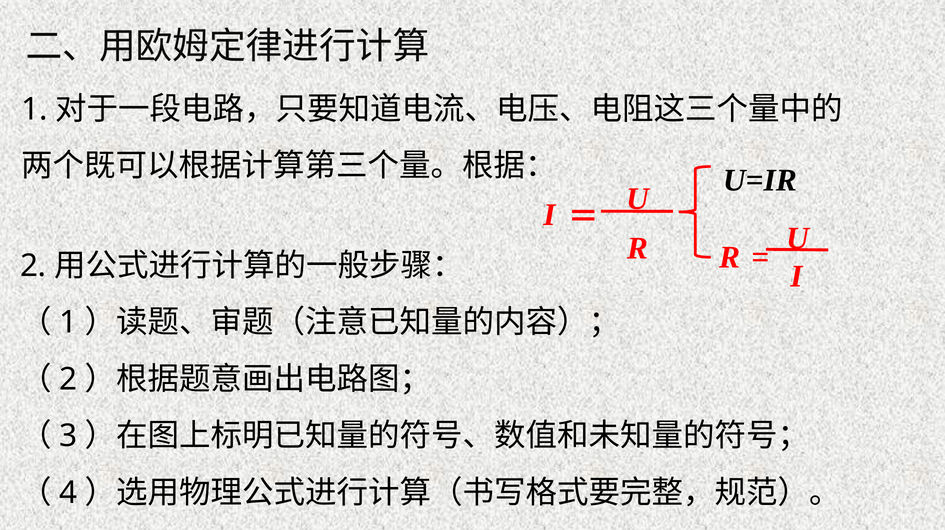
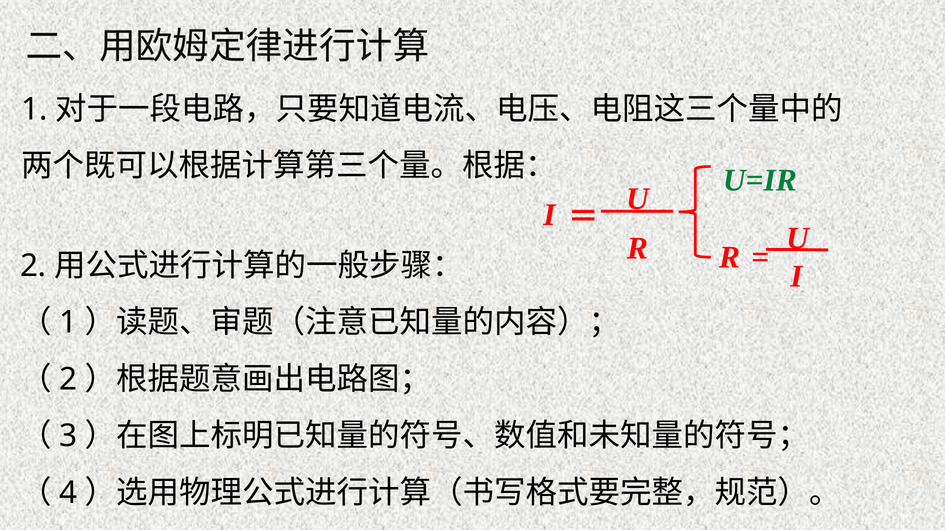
U=IR colour: black -> green
